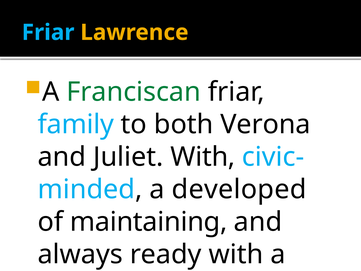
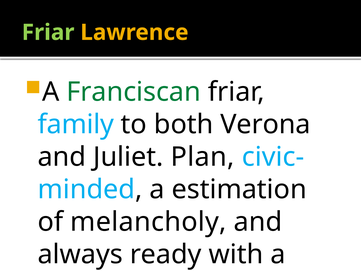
Friar at (48, 32) colour: light blue -> light green
Juliet With: With -> Plan
developed: developed -> estimation
maintaining: maintaining -> melancholy
